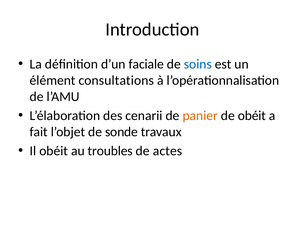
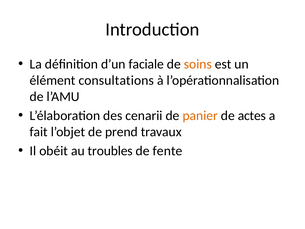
soins colour: blue -> orange
de obéit: obéit -> actes
sonde: sonde -> prend
actes: actes -> fente
